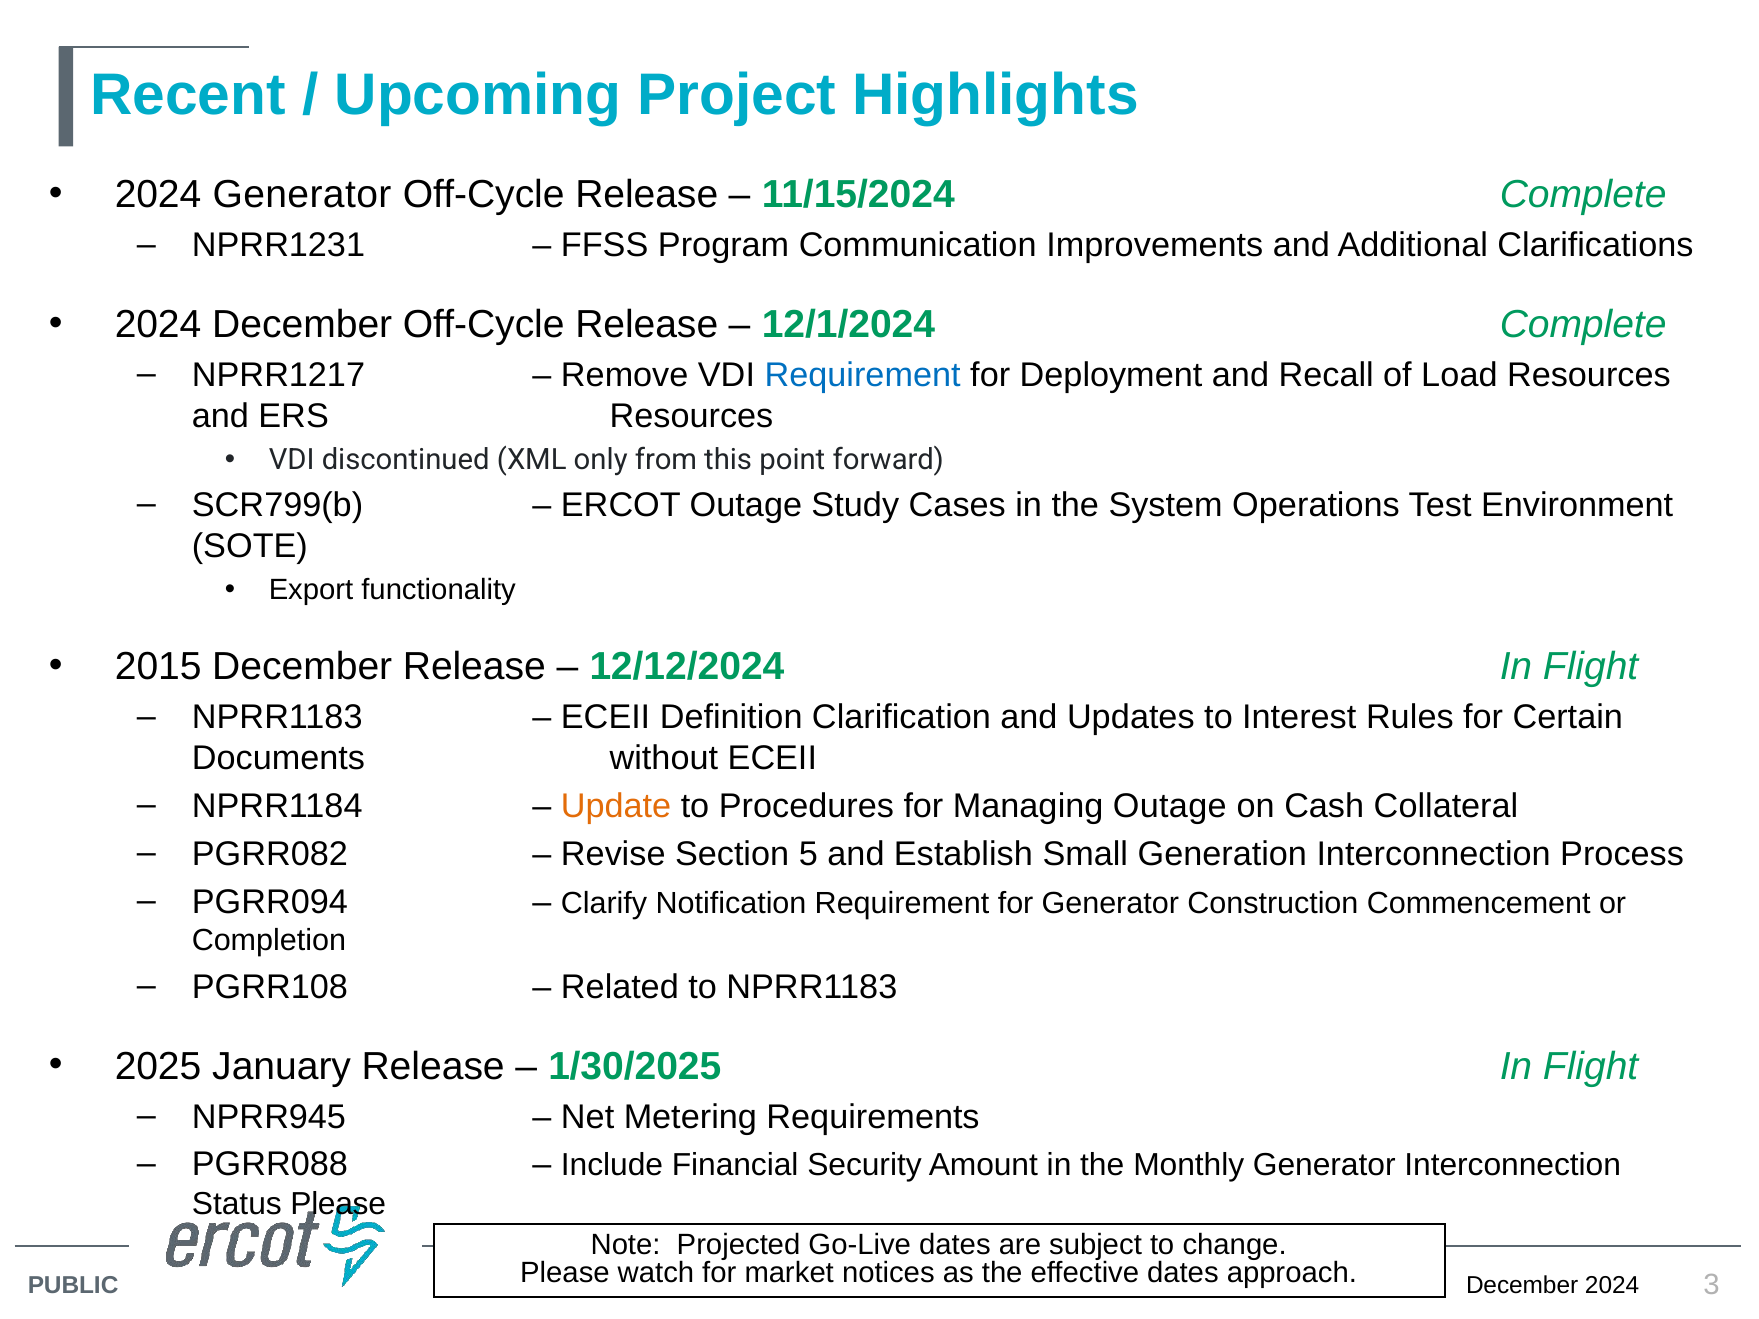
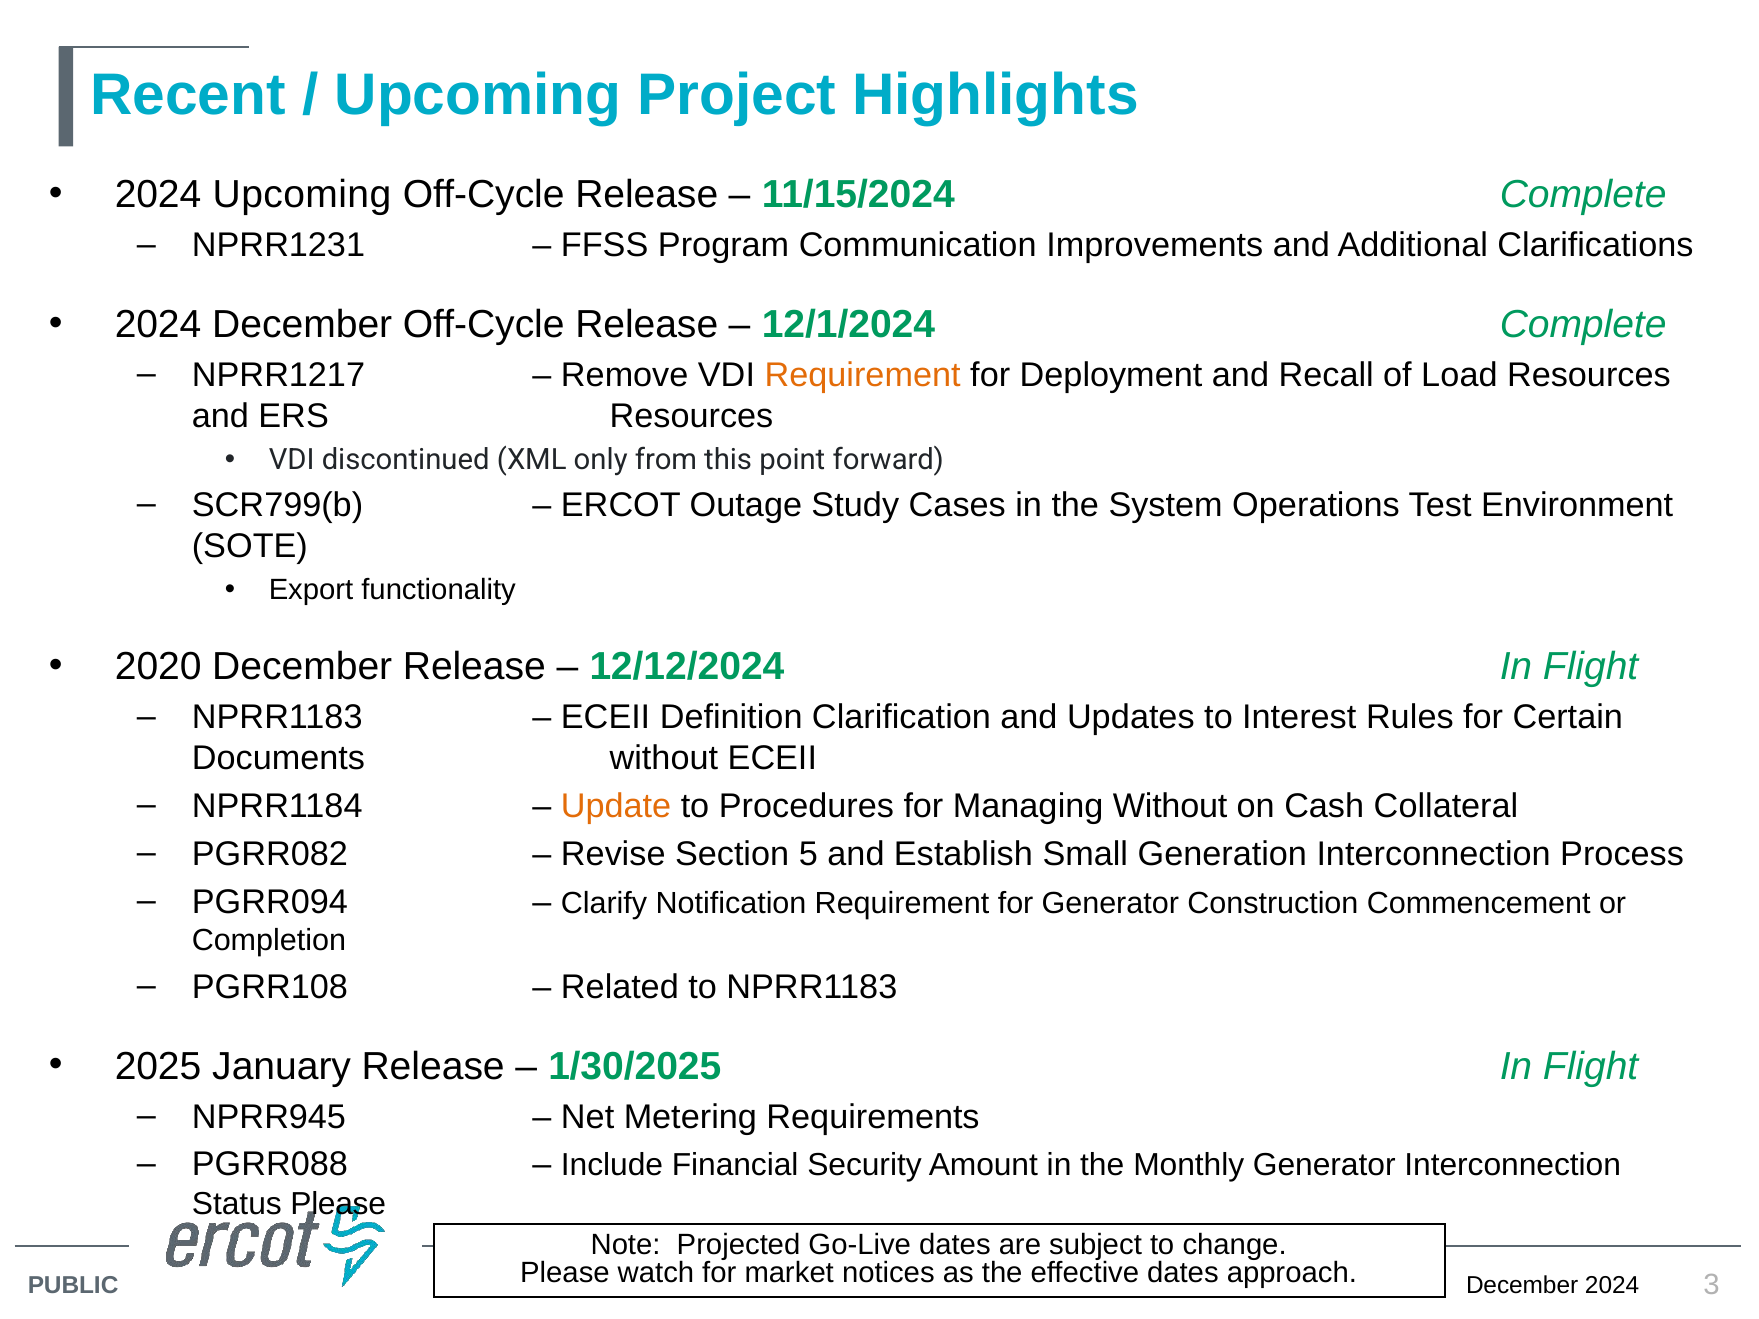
2024 Generator: Generator -> Upcoming
Requirement at (863, 376) colour: blue -> orange
2015: 2015 -> 2020
Managing Outage: Outage -> Without
